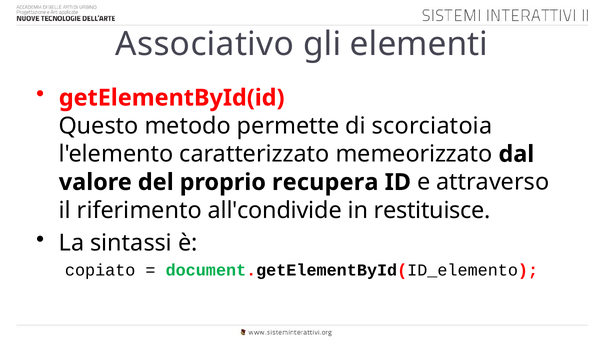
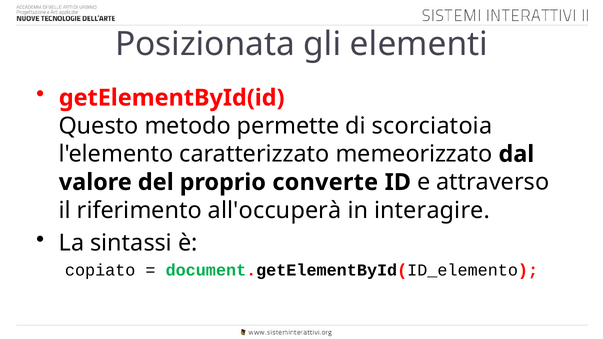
Associativo: Associativo -> Posizionata
recupera: recupera -> converte
all'condivide: all'condivide -> all'occuperà
restituisce: restituisce -> interagire
